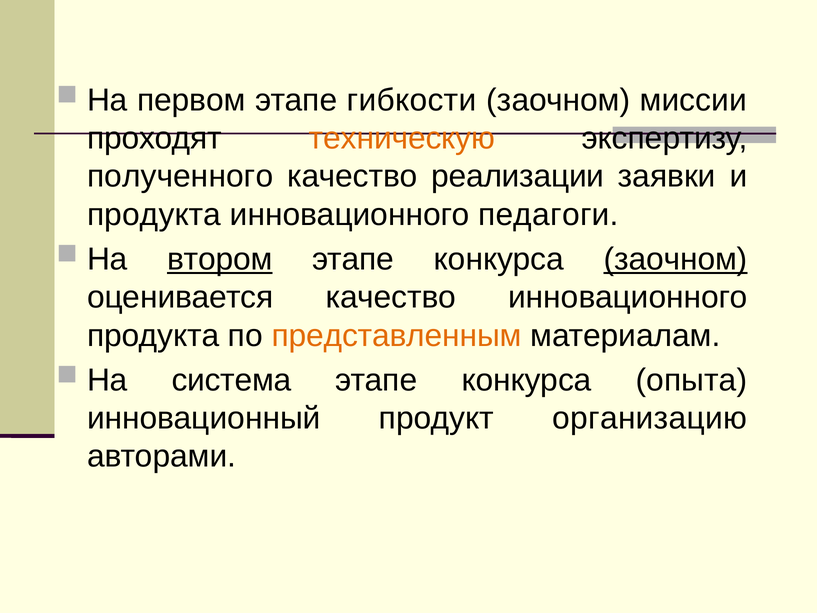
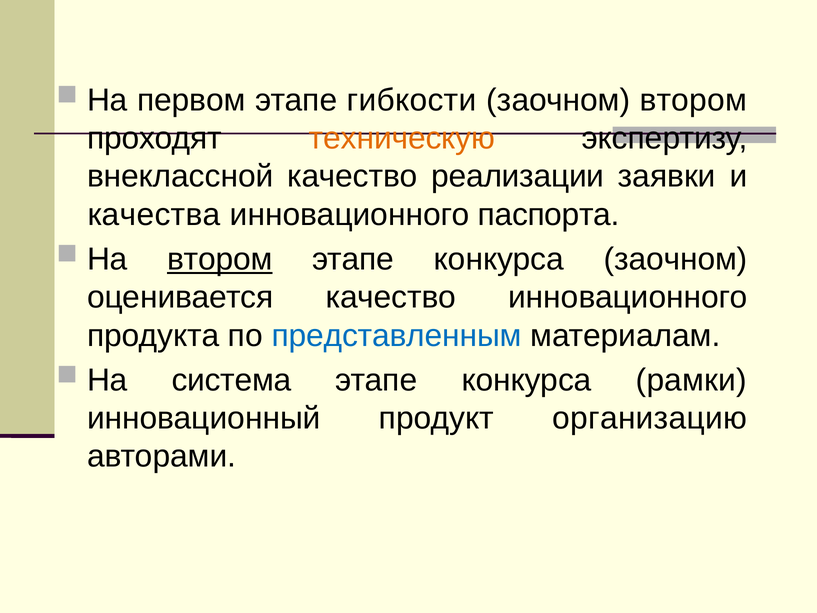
заочном миссии: миссии -> втором
полученного: полученного -> внеклассной
продукта at (154, 215): продукта -> качества
педагоги: педагоги -> паспорта
заочном at (676, 259) underline: present -> none
представленным colour: orange -> blue
опыта: опыта -> рамки
